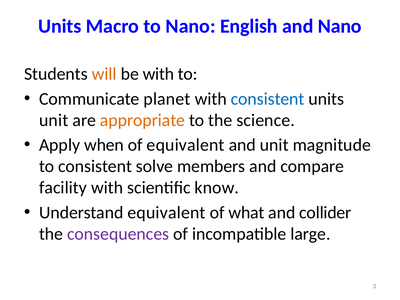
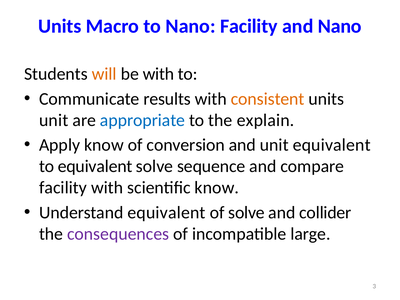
Nano English: English -> Facility
planet: planet -> results
consistent at (268, 99) colour: blue -> orange
appropriate colour: orange -> blue
science: science -> explain
Apply when: when -> know
of equivalent: equivalent -> conversion
unit magnitude: magnitude -> equivalent
to consistent: consistent -> equivalent
members: members -> sequence
of what: what -> solve
